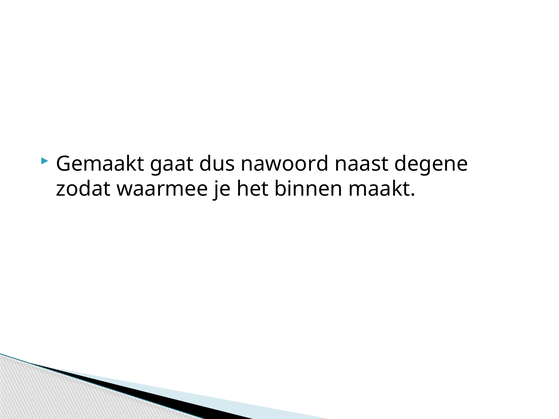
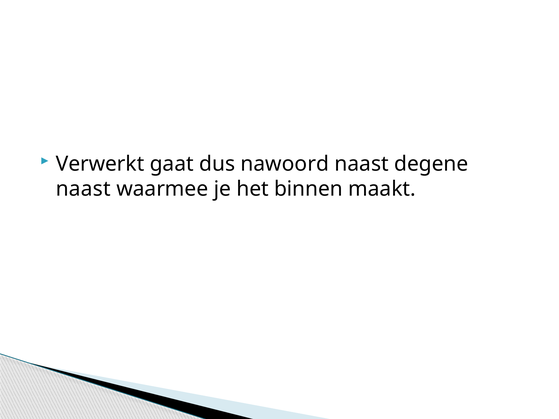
Gemaakt: Gemaakt -> Verwerkt
zodat at (83, 189): zodat -> naast
